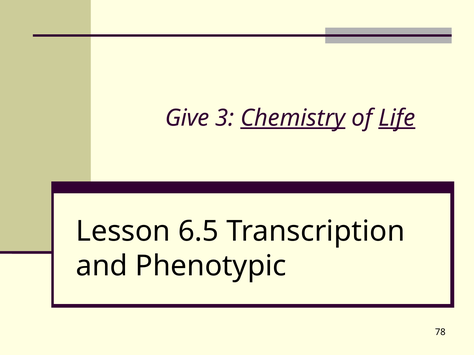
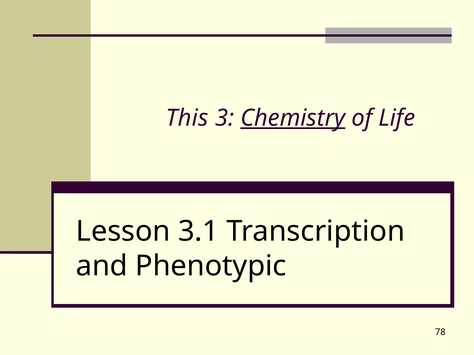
Give: Give -> This
Life underline: present -> none
6.5: 6.5 -> 3.1
